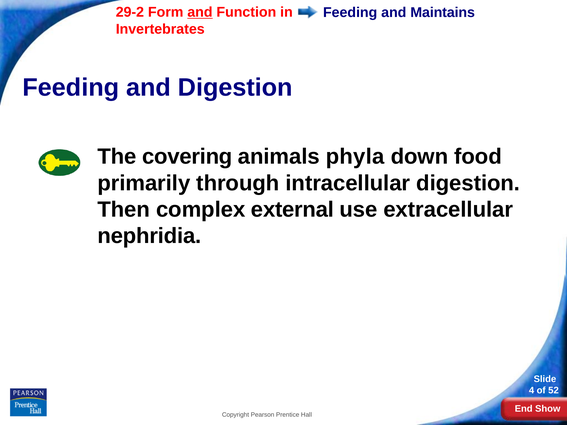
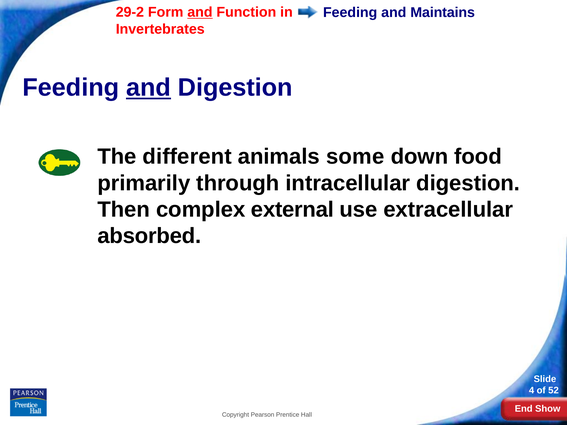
and at (148, 88) underline: none -> present
covering: covering -> different
phyla: phyla -> some
nephridia: nephridia -> absorbed
